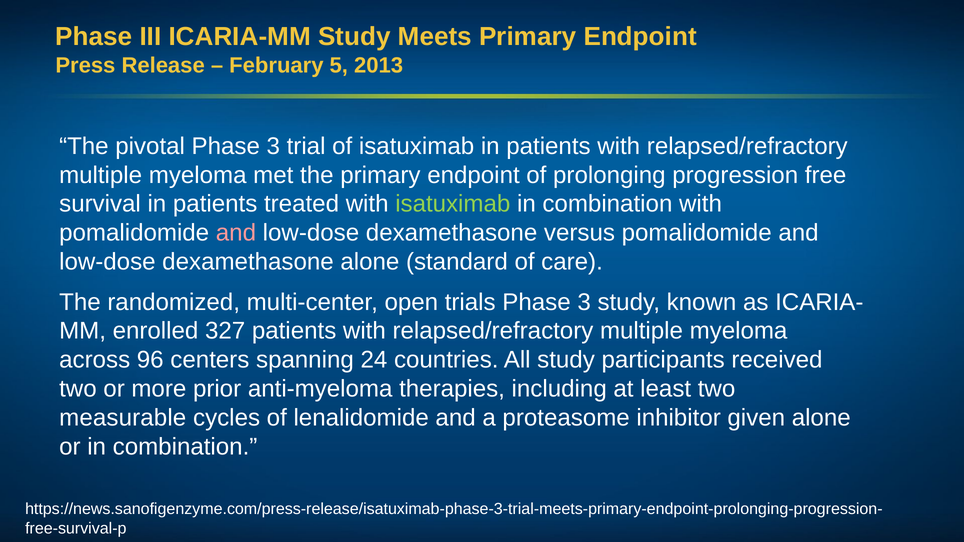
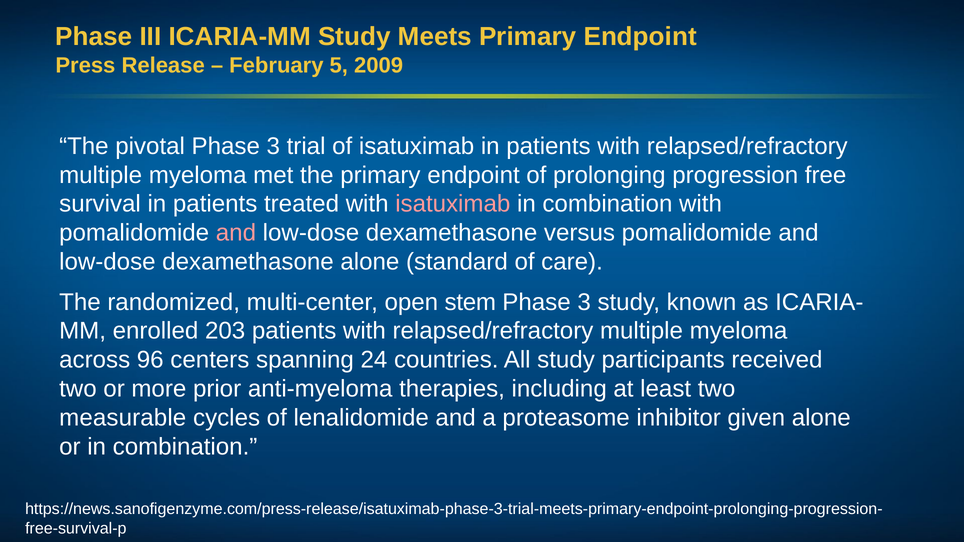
2013: 2013 -> 2009
isatuximab at (453, 204) colour: light green -> pink
trials: trials -> stem
327: 327 -> 203
